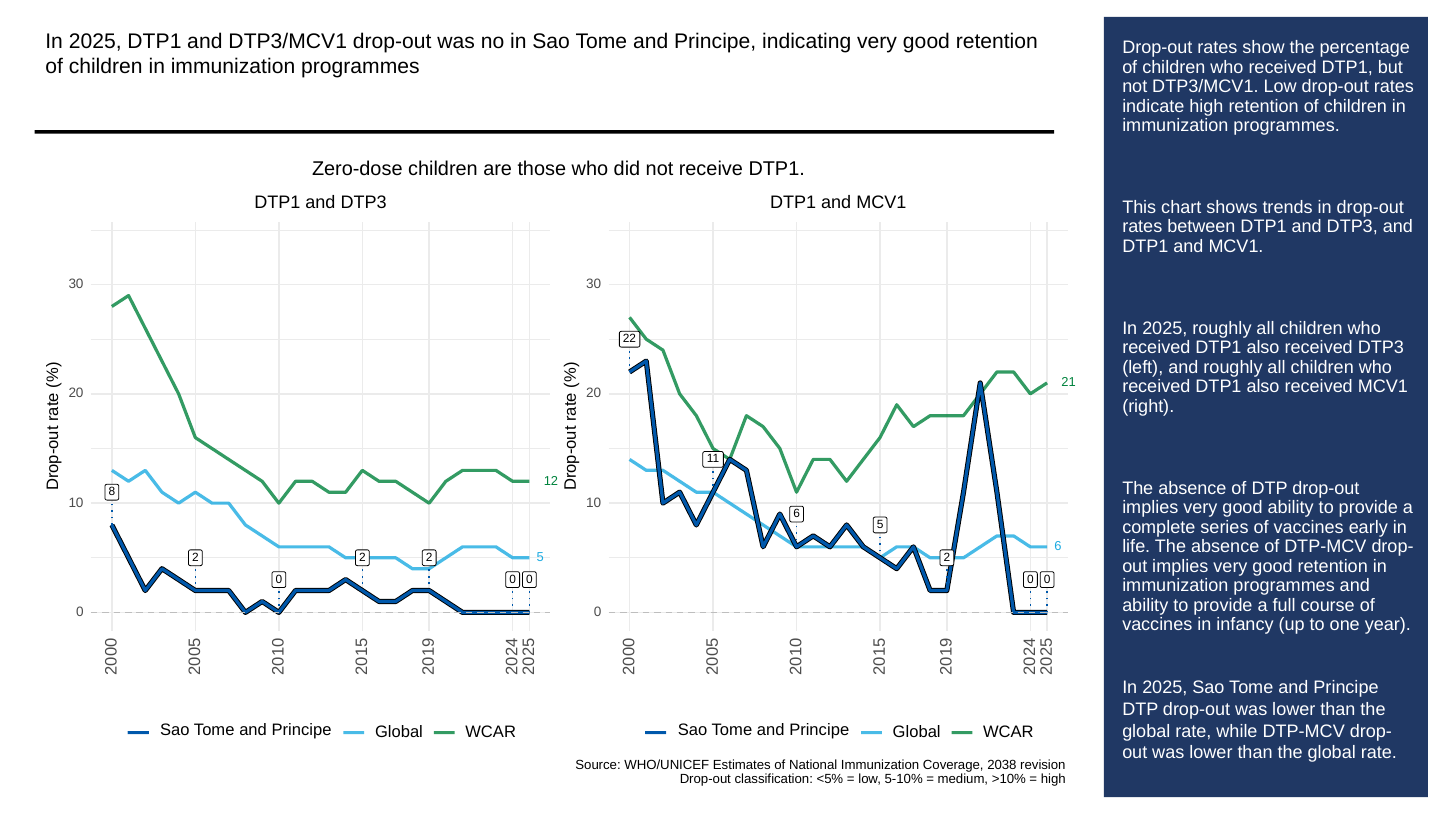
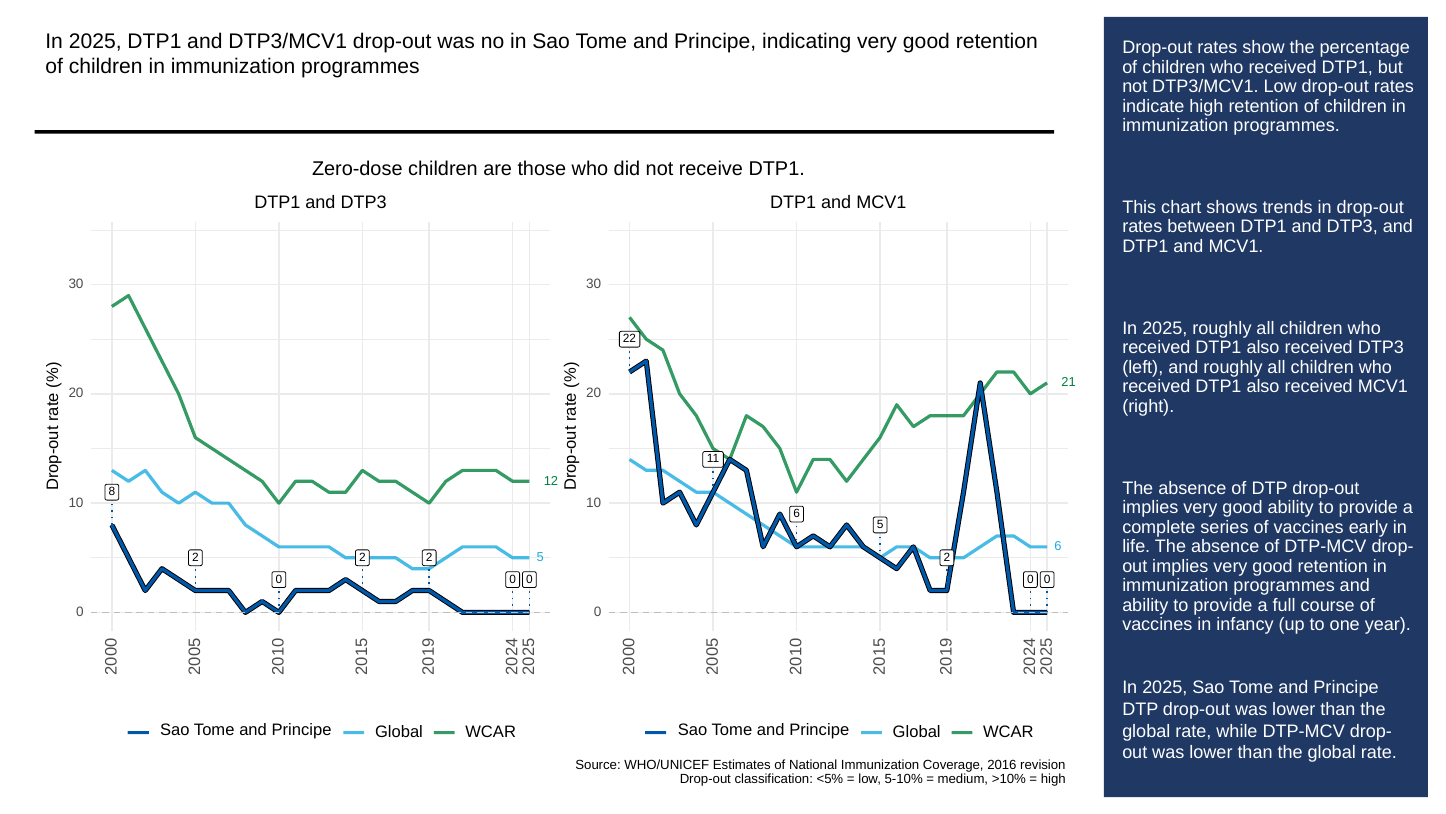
2038: 2038 -> 2016
